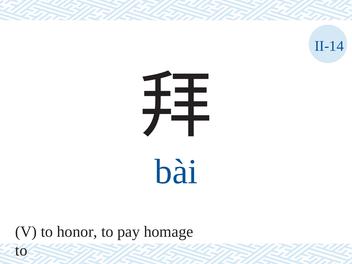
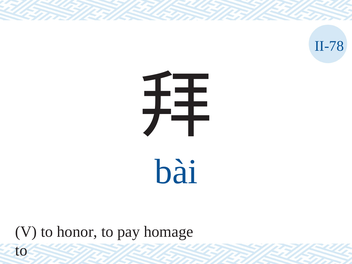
II-14: II-14 -> II-78
